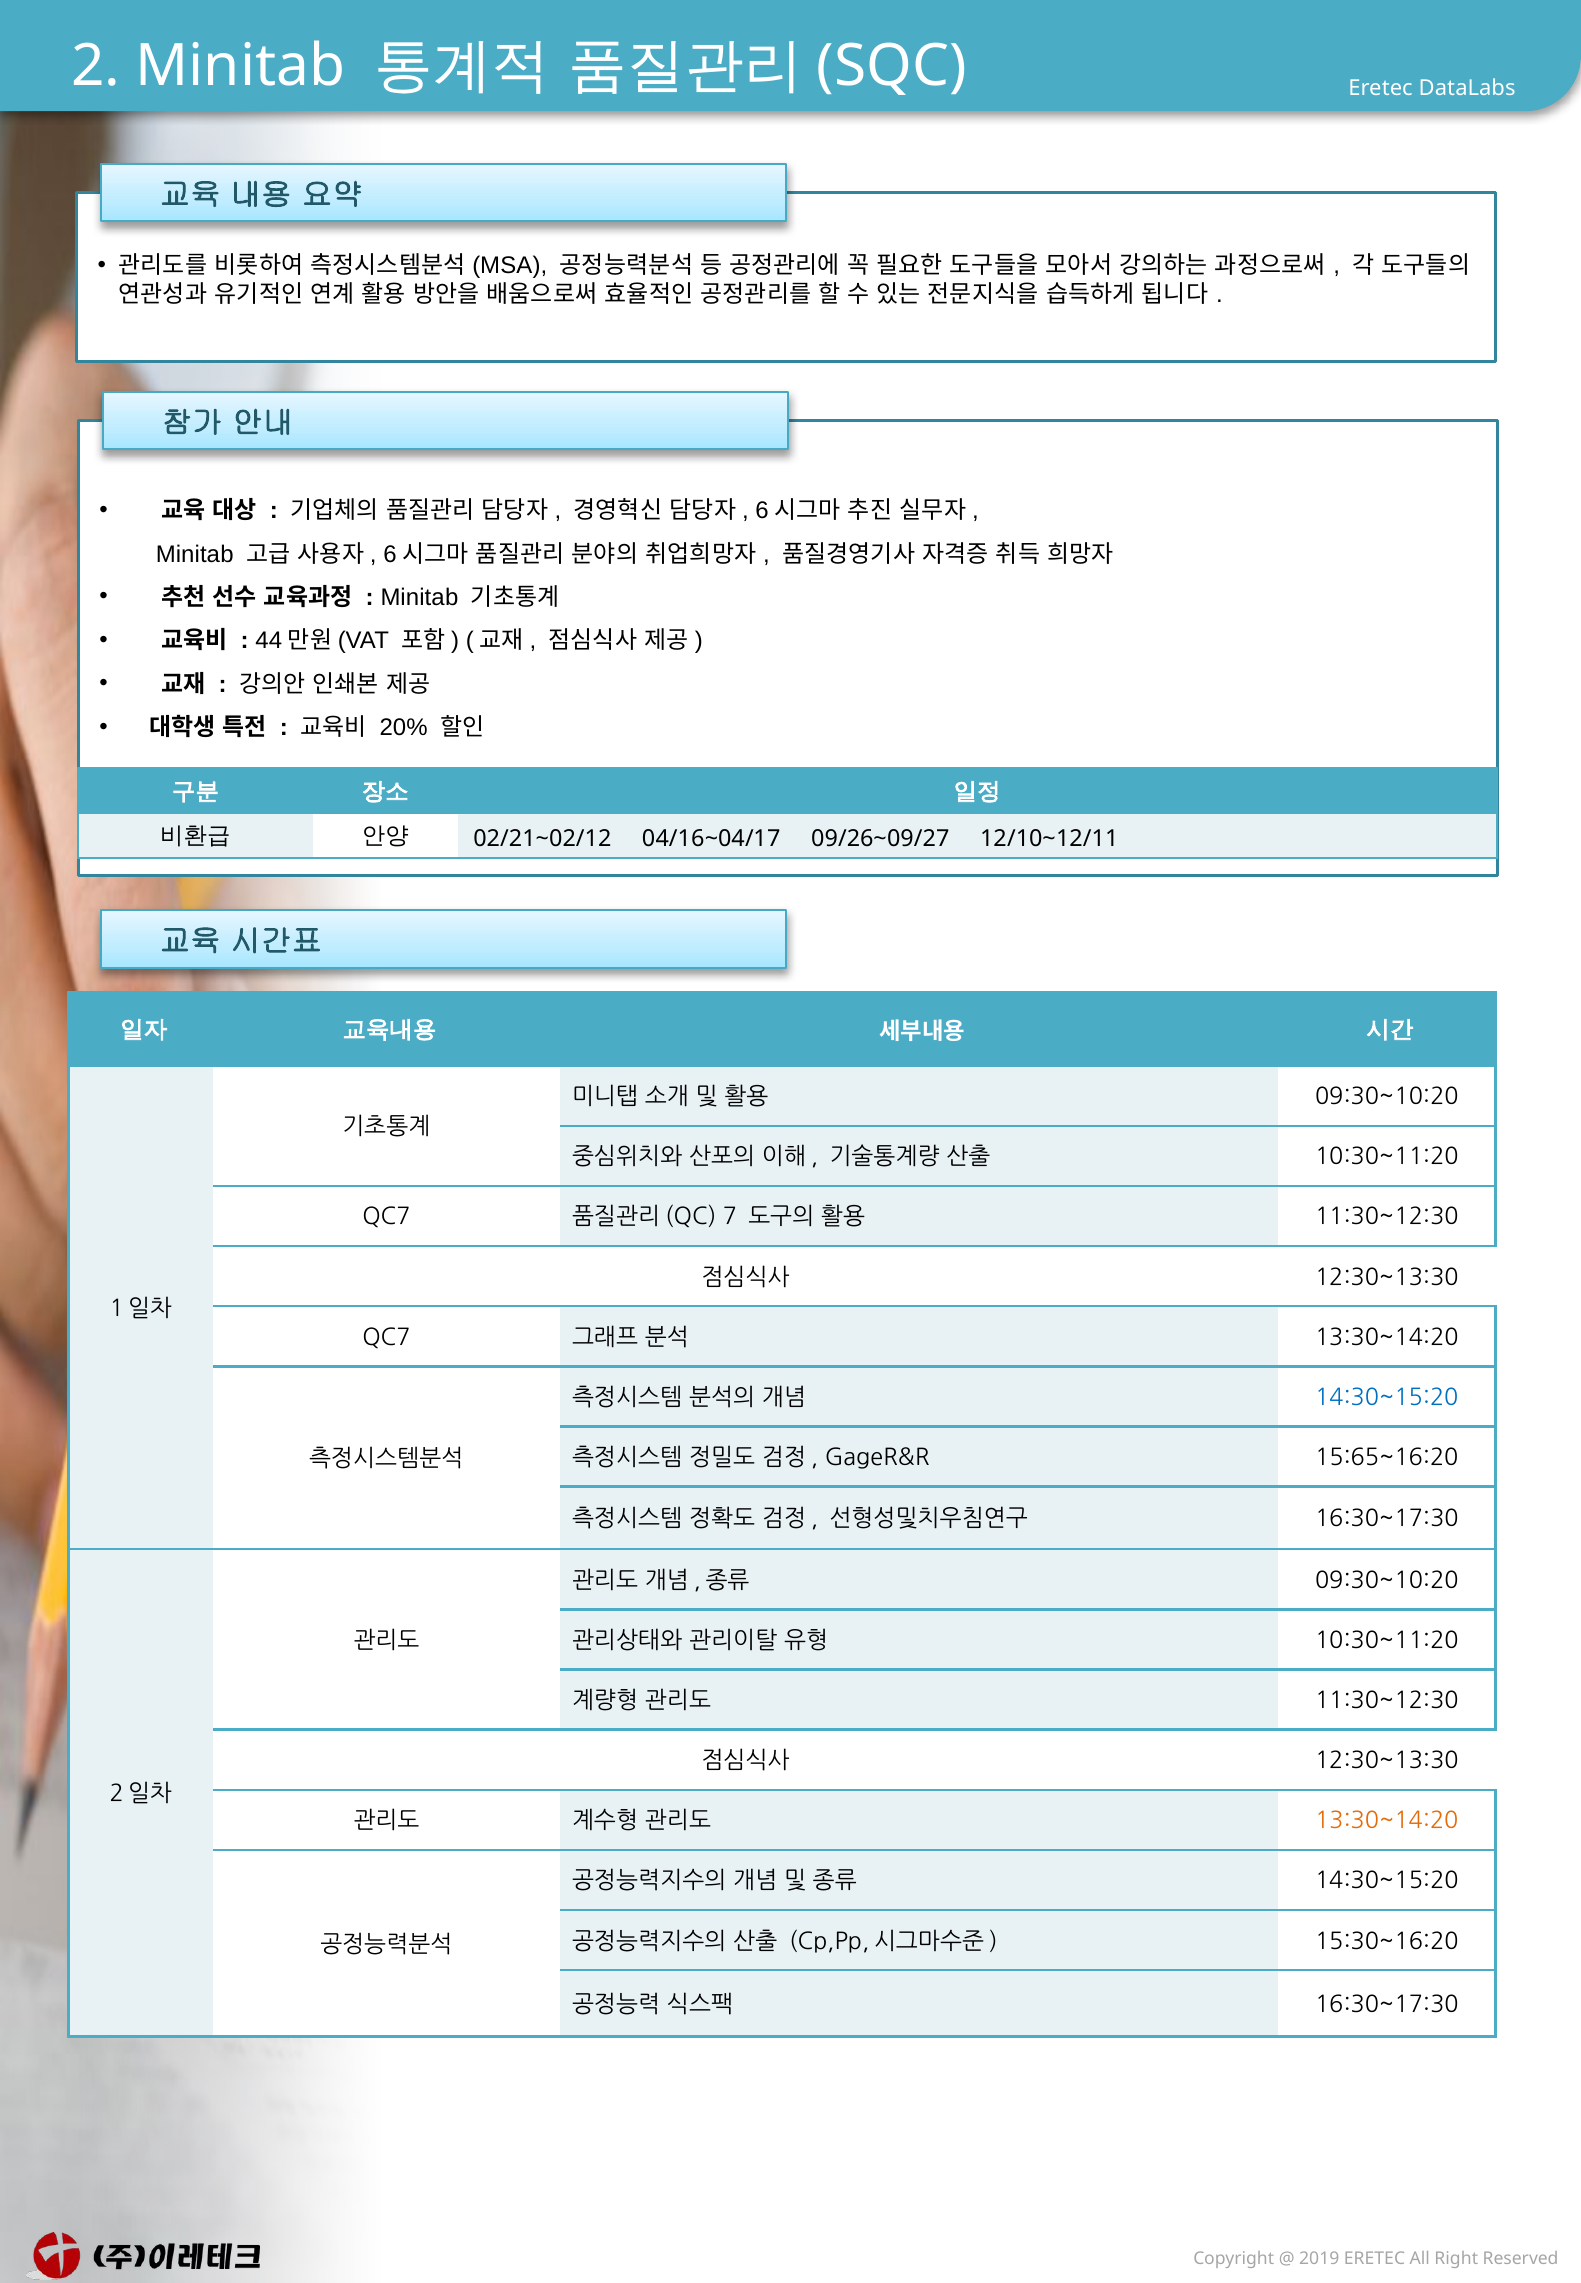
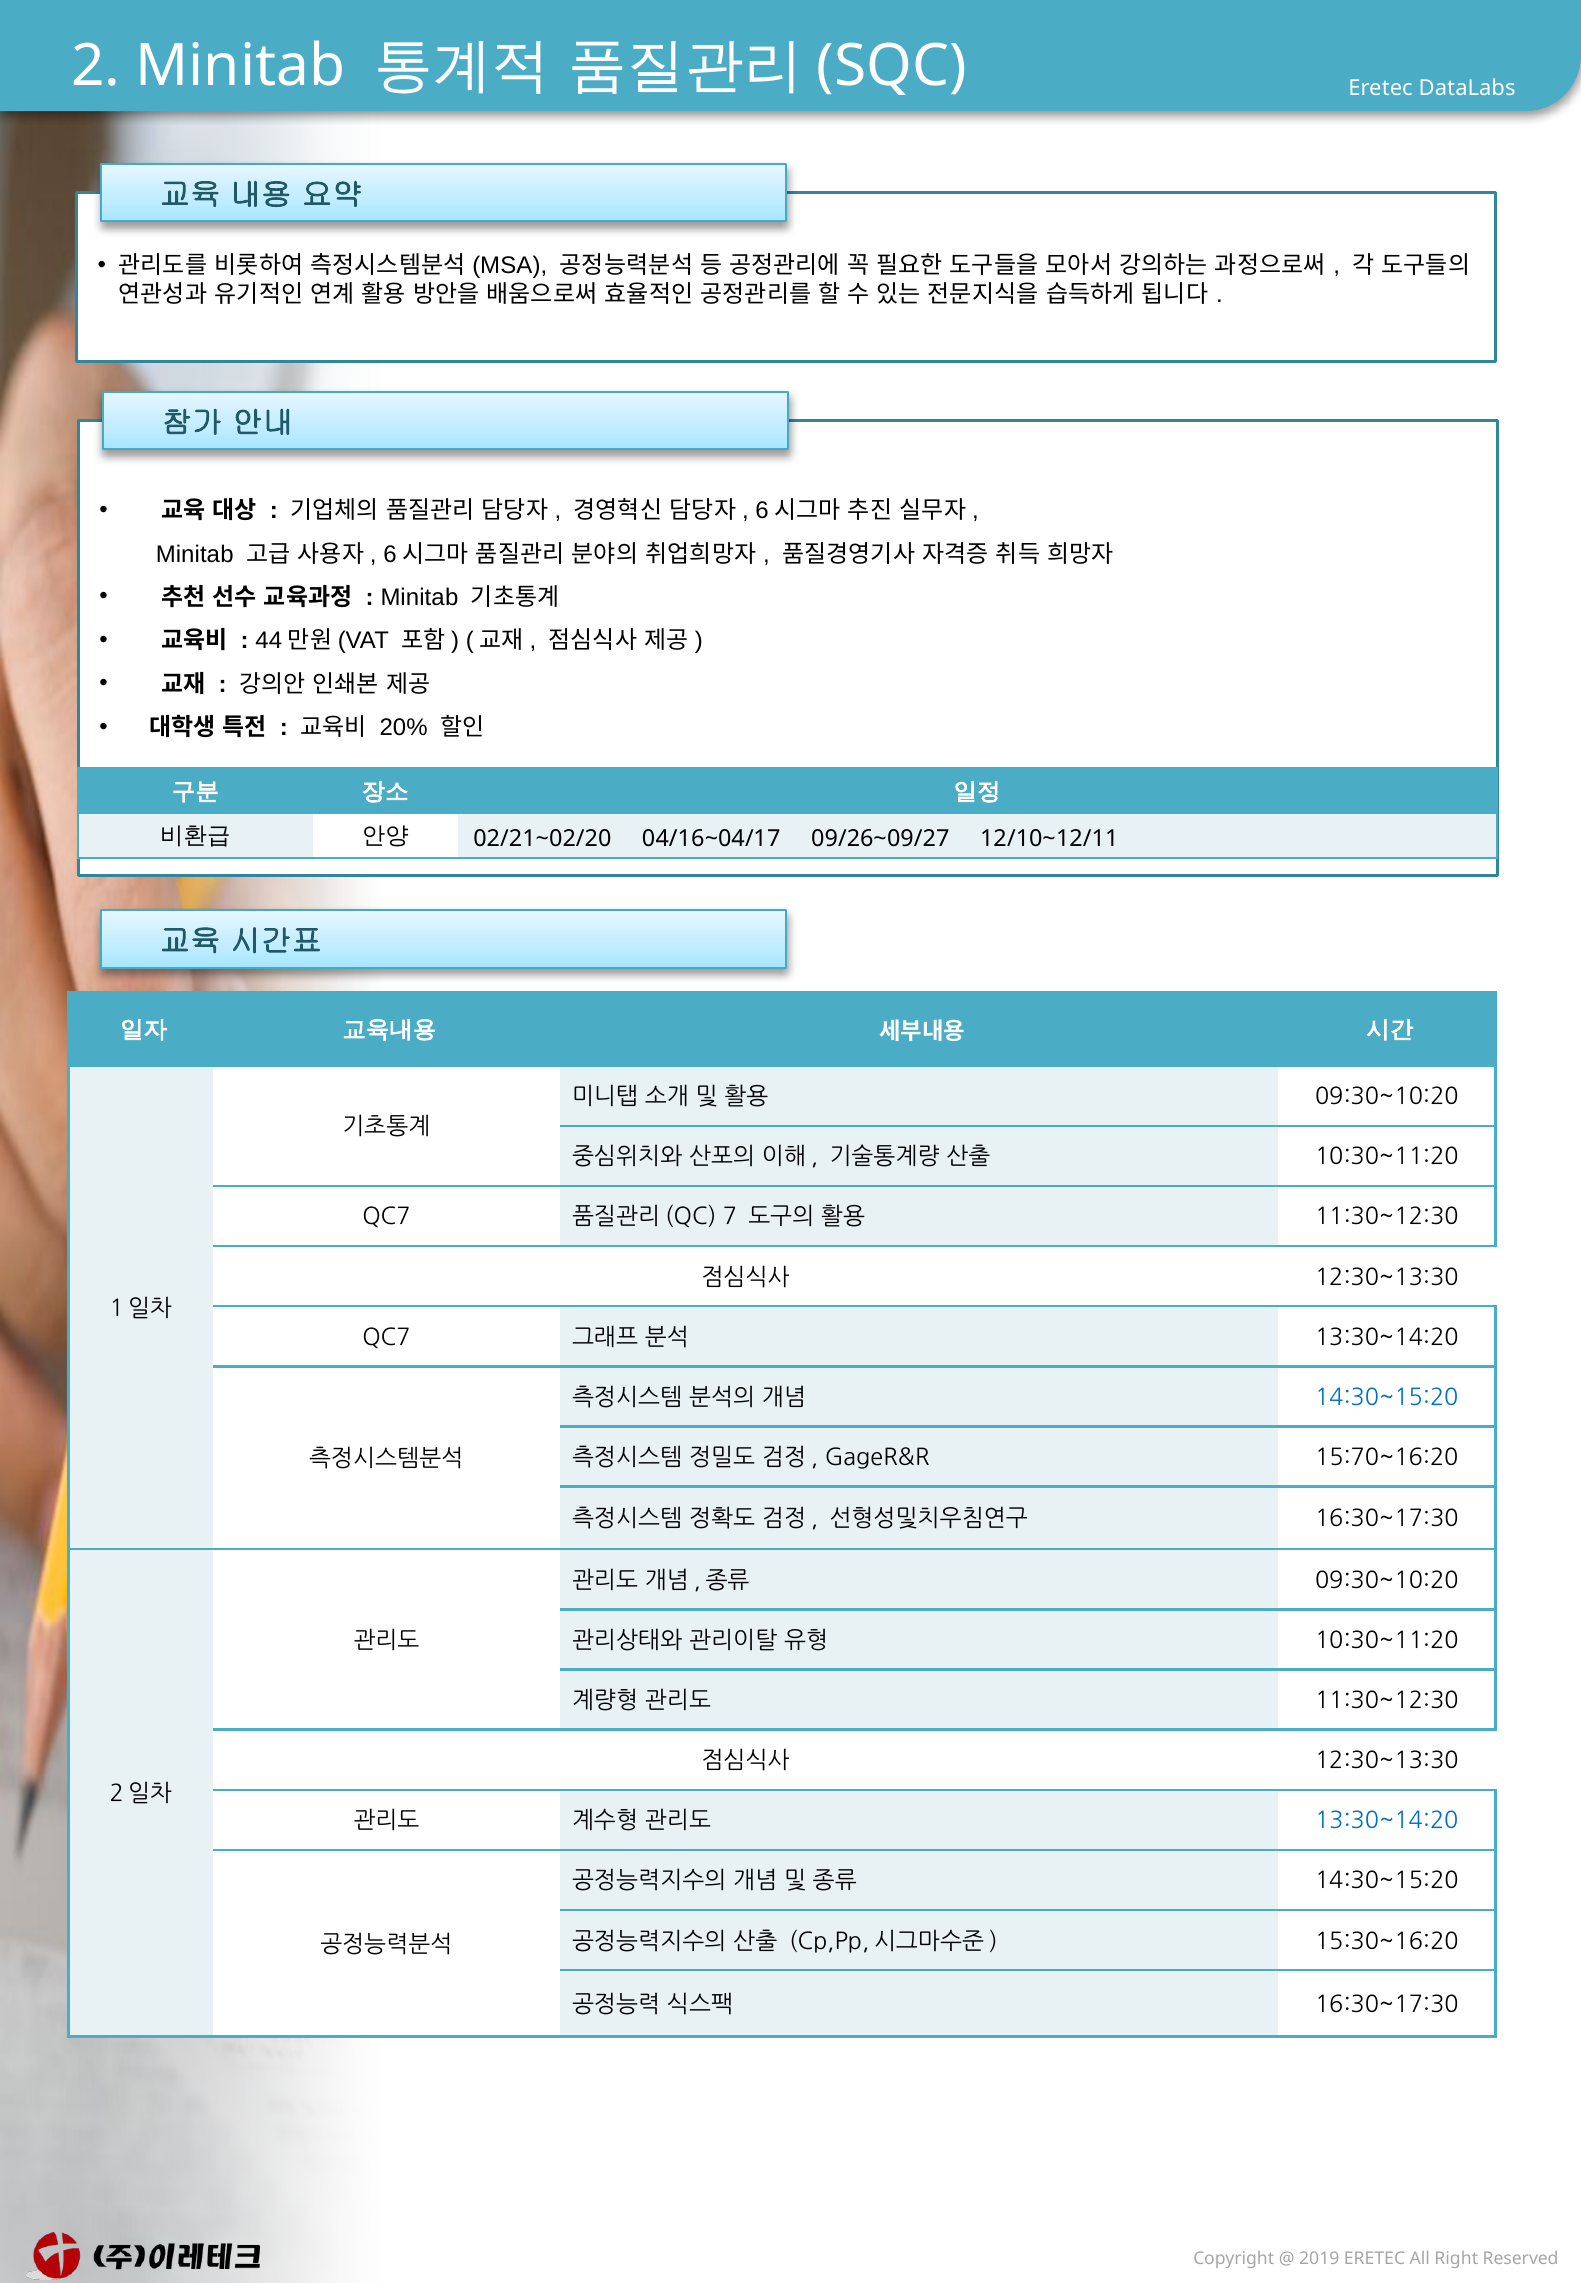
02/21~02/12: 02/21~02/12 -> 02/21~02/20
15:65~16:20: 15:65~16:20 -> 15:70~16:20
13:30~14:20 at (1387, 1822) colour: orange -> blue
